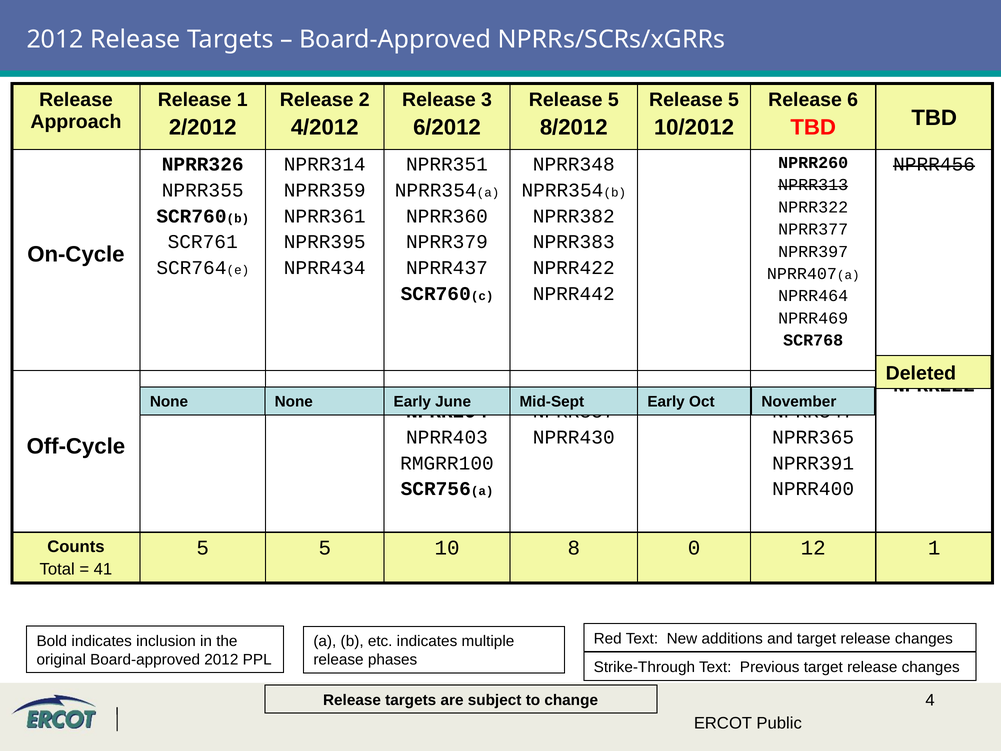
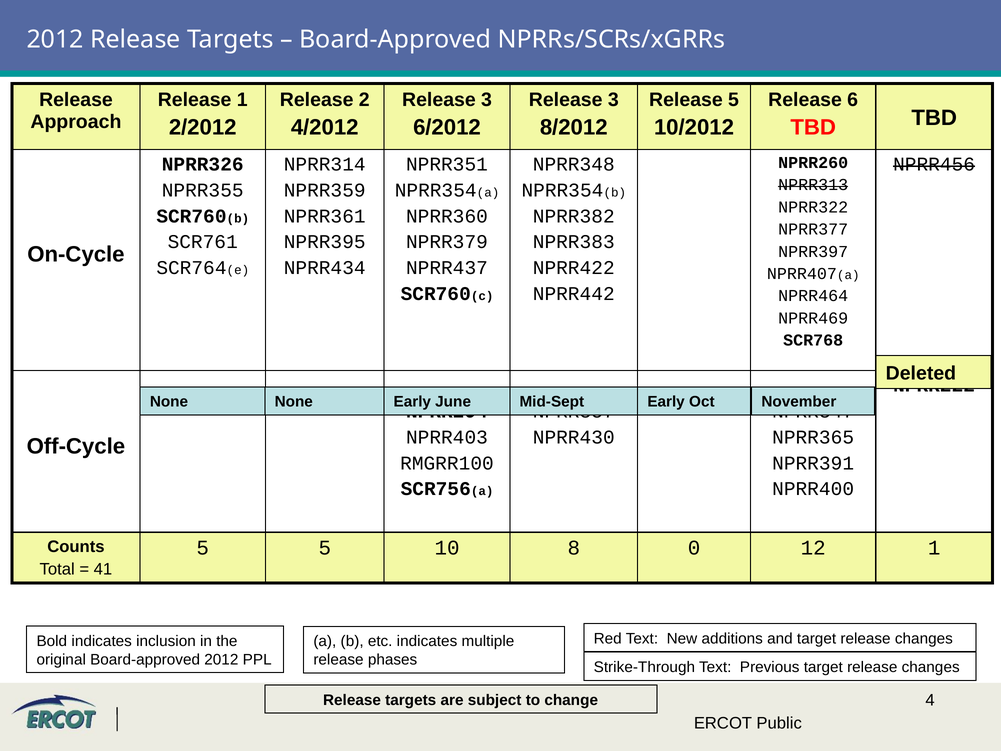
5 at (613, 100): 5 -> 3
